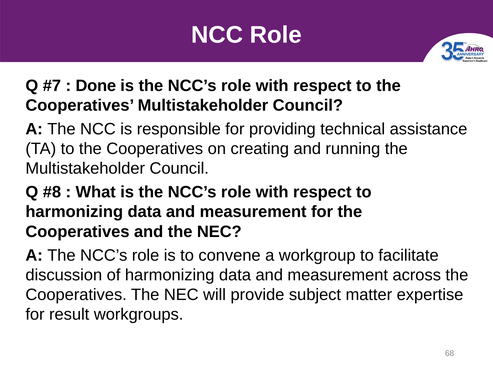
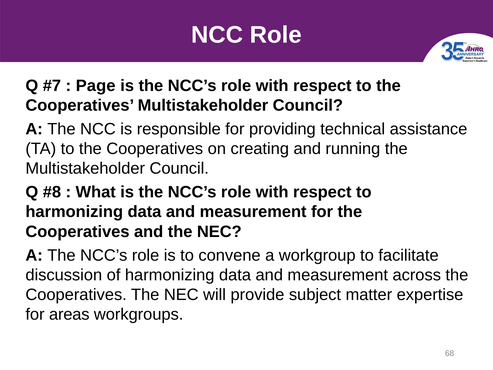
Done: Done -> Page
result: result -> areas
